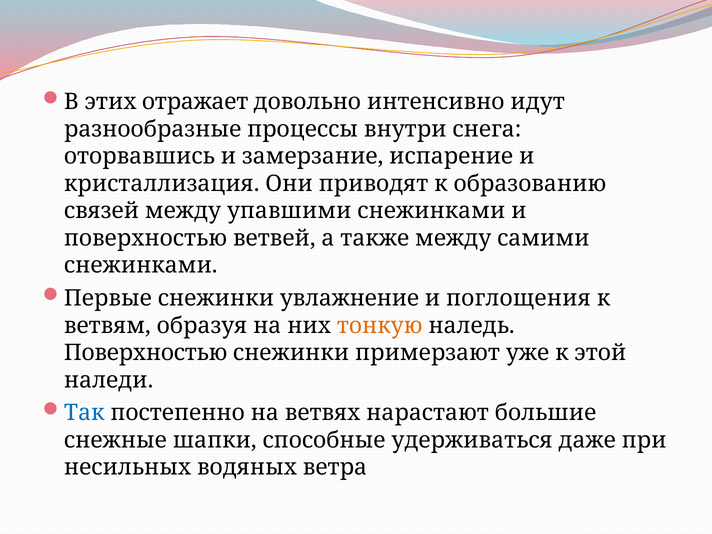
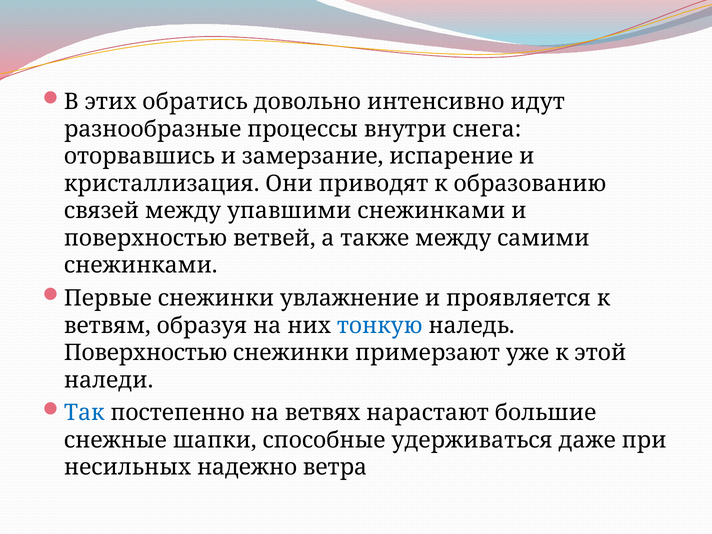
отражает: отражает -> обратись
поглощения: поглощения -> проявляется
тонкую colour: orange -> blue
водяных: водяных -> надежно
